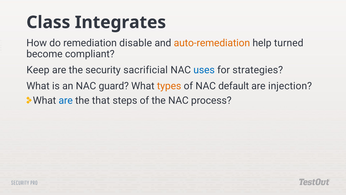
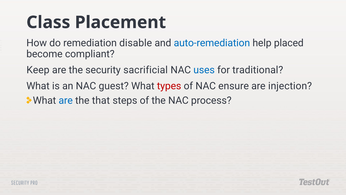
Integrates: Integrates -> Placement
auto-remediation colour: orange -> blue
turned: turned -> placed
strategies: strategies -> traditional
guard: guard -> guest
types colour: orange -> red
default: default -> ensure
